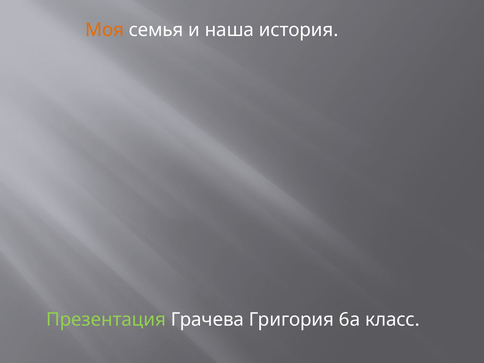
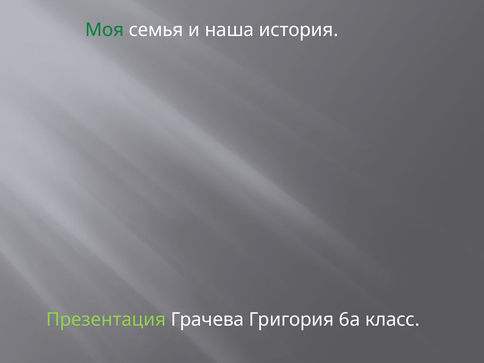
Моя colour: orange -> green
